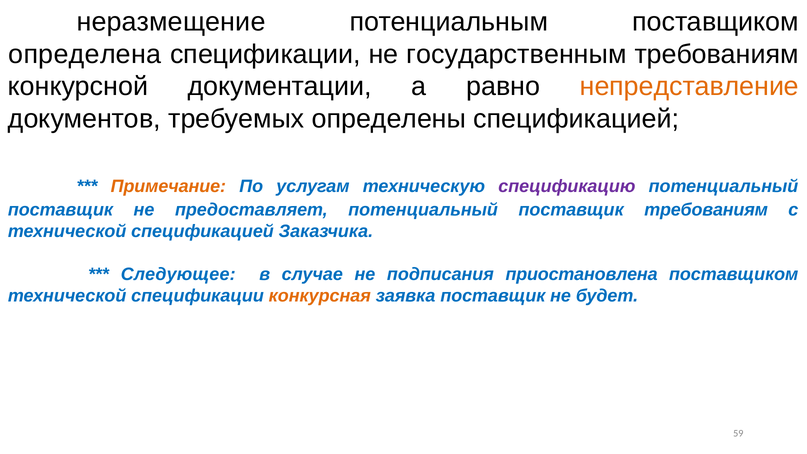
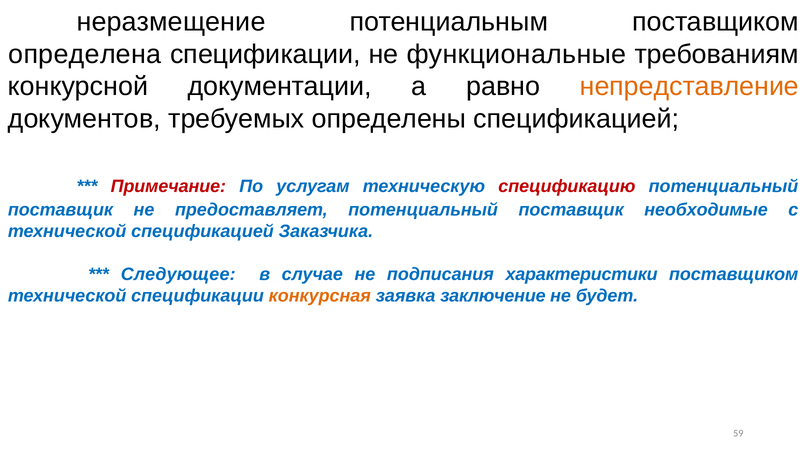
государственным: государственным -> функциональные
Примечание colour: orange -> red
спецификацию colour: purple -> red
поставщик требованиям: требованиям -> необходимые
приостановлена: приостановлена -> характеристики
заявка поставщик: поставщик -> заключение
